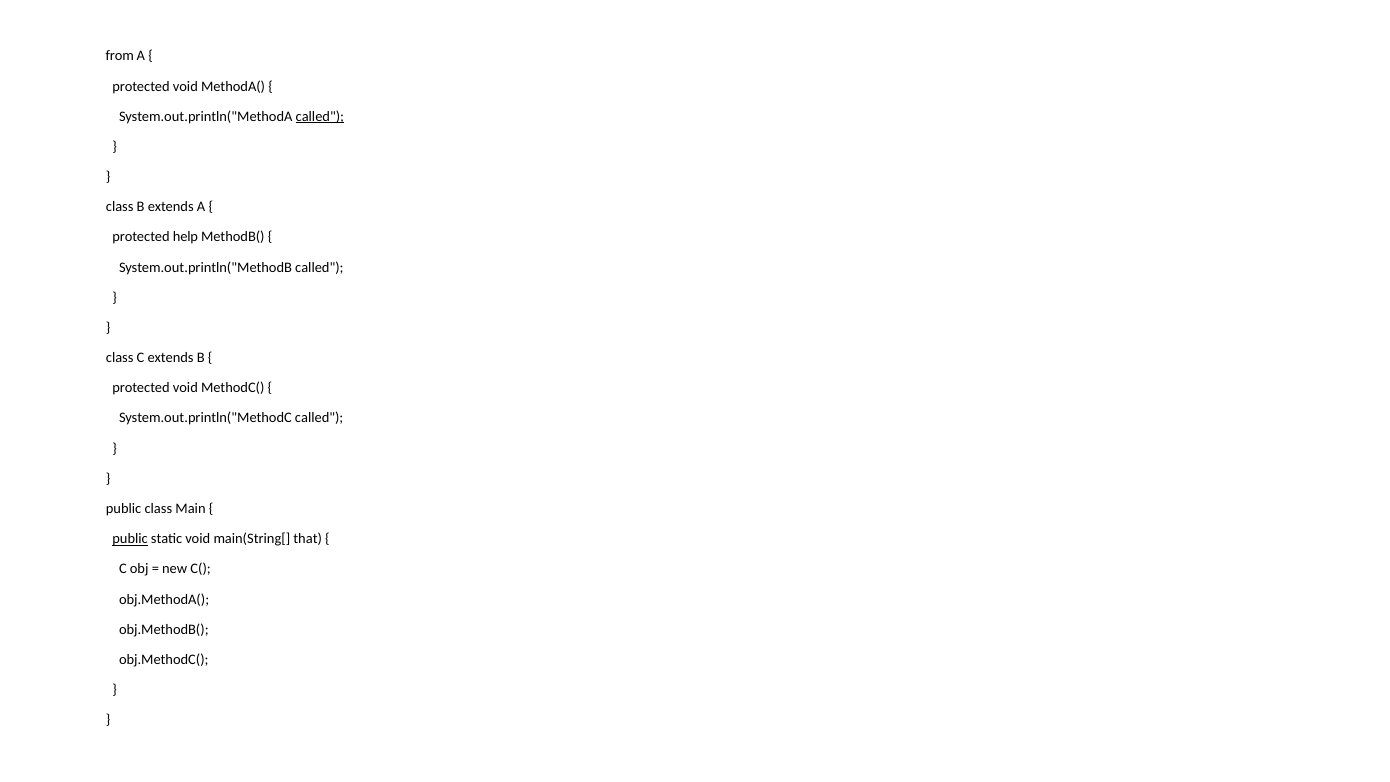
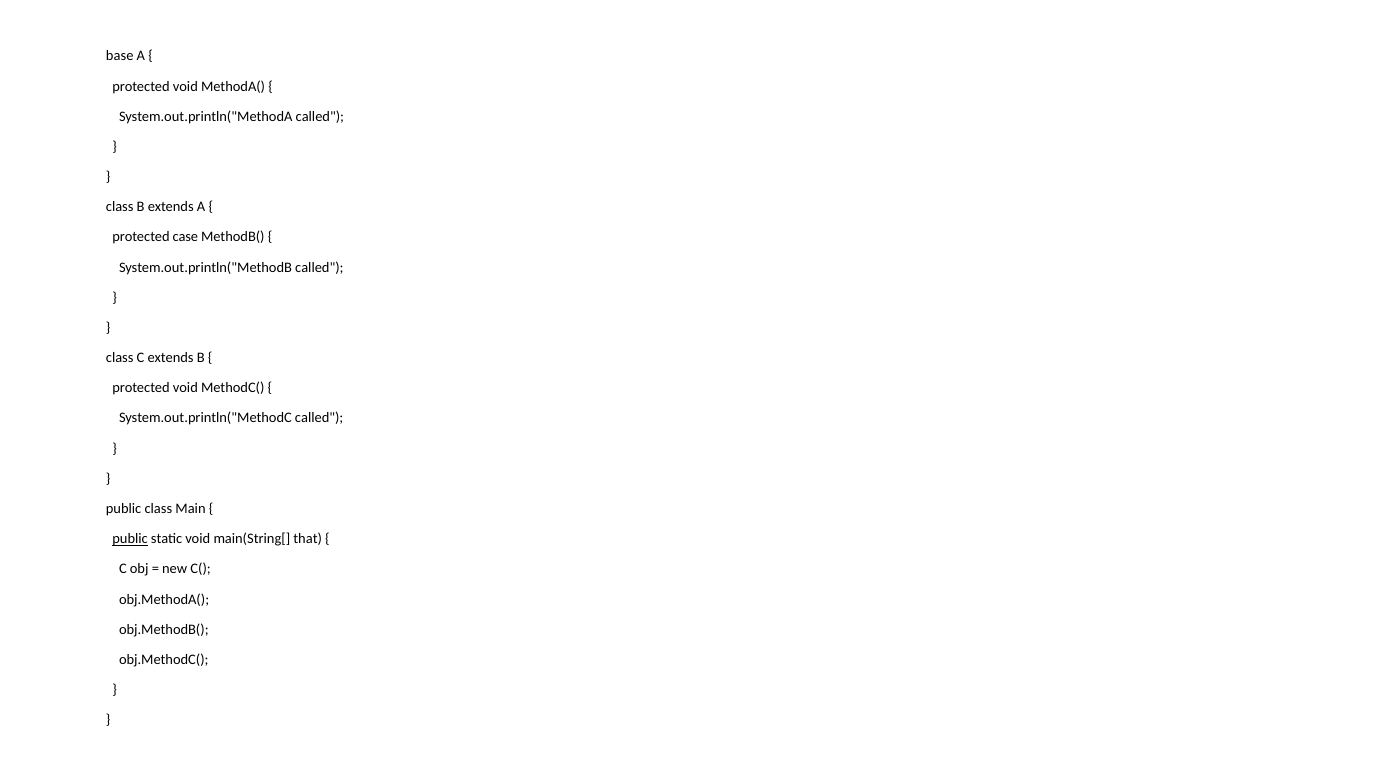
from: from -> base
called at (320, 116) underline: present -> none
help: help -> case
